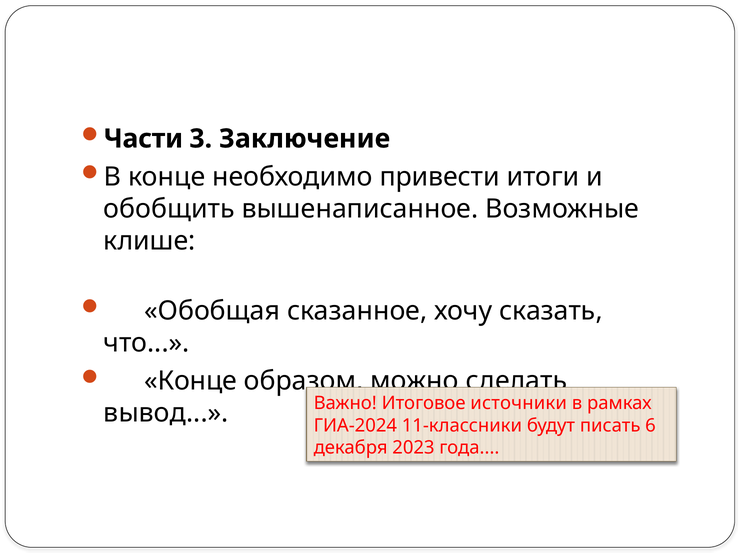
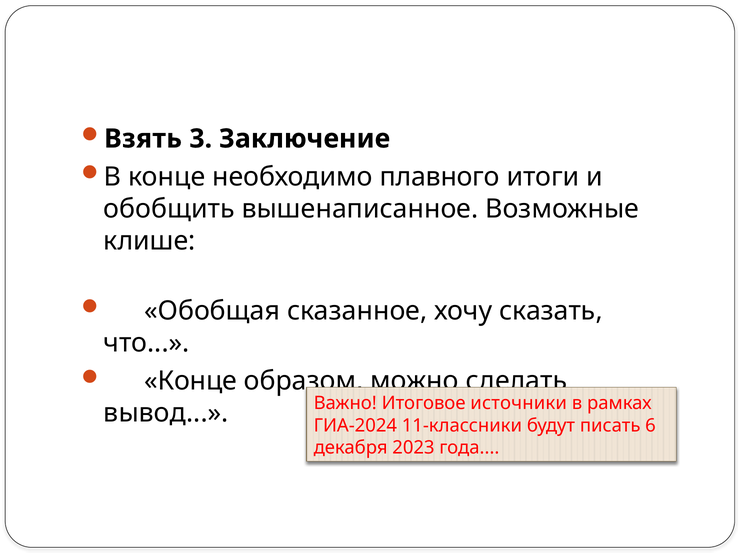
Части: Части -> Взять
привести: привести -> плавного
